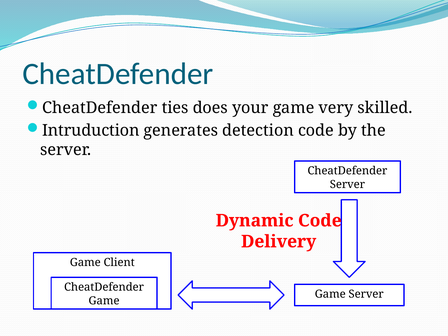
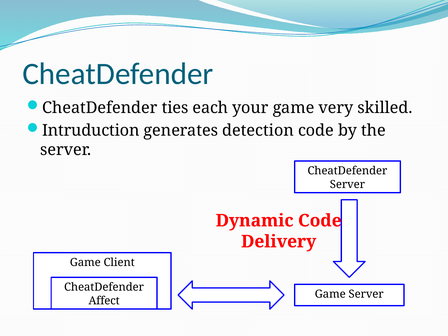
does: does -> each
Game at (104, 301): Game -> Affect
